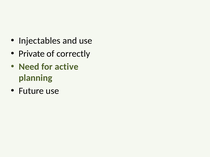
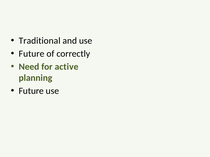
Injectables: Injectables -> Traditional
Private at (32, 54): Private -> Future
